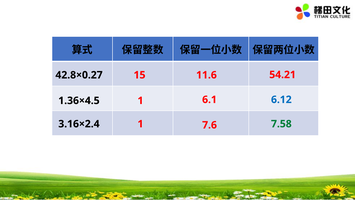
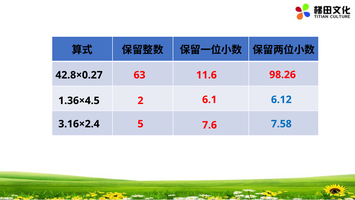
15: 15 -> 63
54.21: 54.21 -> 98.26
1.36×4.5 1: 1 -> 2
3.16×2.4 1: 1 -> 5
7.58 colour: green -> blue
